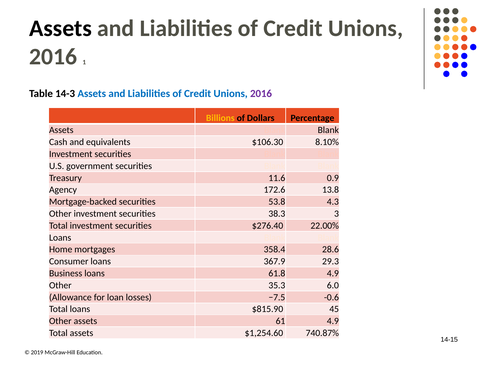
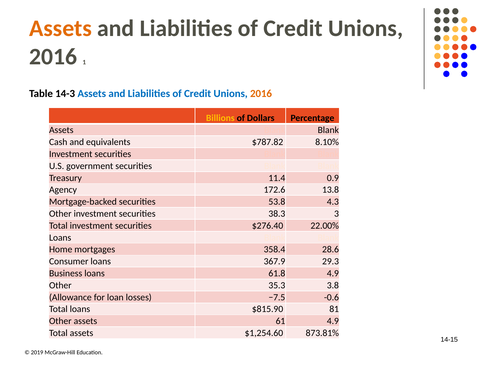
Assets at (61, 28) colour: black -> orange
2016 at (261, 94) colour: purple -> orange
$106.30: $106.30 -> $787.82
11.6: 11.6 -> 11.4
6.0: 6.0 -> 3.8
45: 45 -> 81
740.87%: 740.87% -> 873.81%
